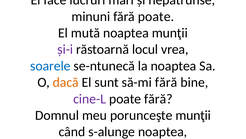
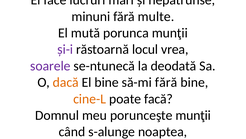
fără poate: poate -> multe
mută noaptea: noaptea -> porunca
soarele colour: blue -> purple
la noaptea: noaptea -> deodată
El sunt: sunt -> bine
cine-L colour: purple -> orange
poate fără: fără -> facă
